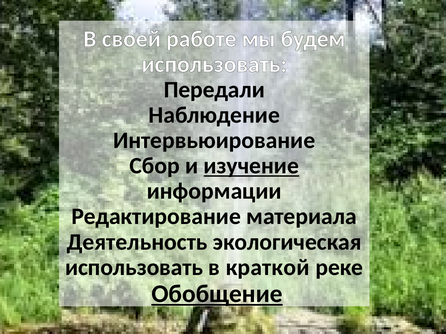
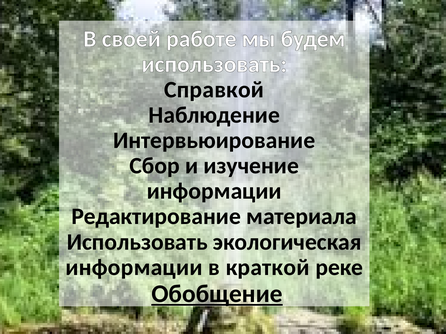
Передали: Передали -> Справкой
изучение underline: present -> none
Деятельность at (137, 242): Деятельность -> Использовать
использовать at (134, 268): использовать -> информации
